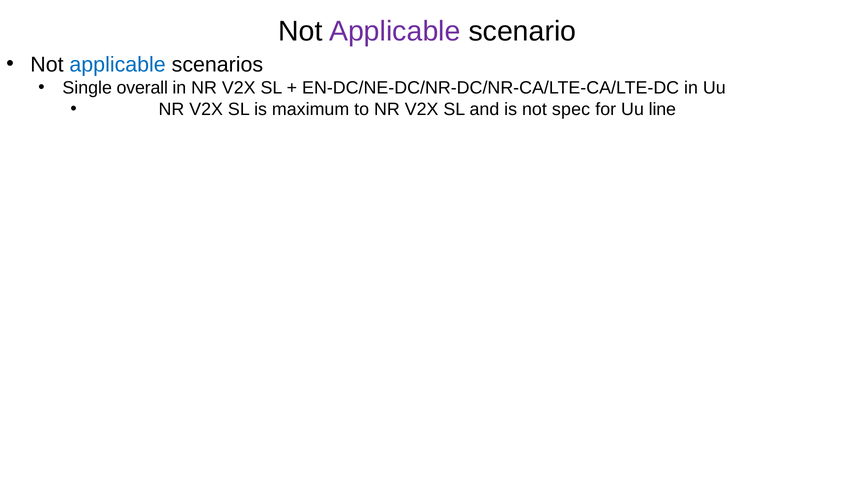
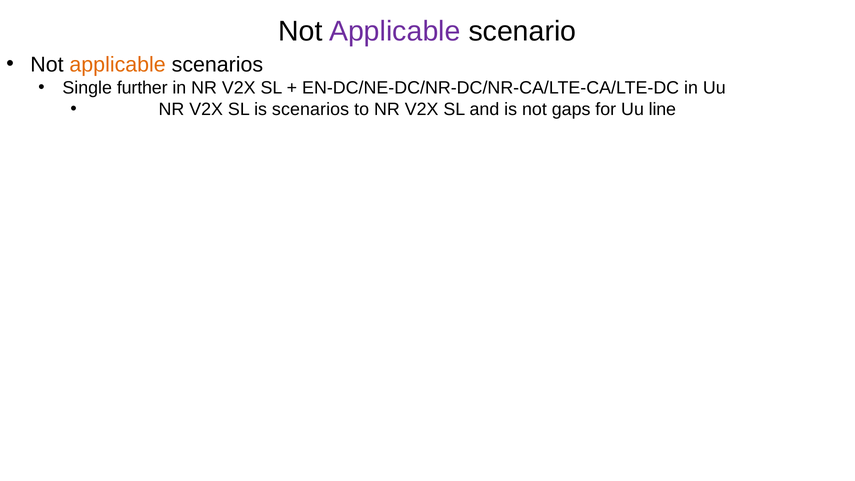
applicable at (118, 65) colour: blue -> orange
overall: overall -> further
is maximum: maximum -> scenarios
spec: spec -> gaps
